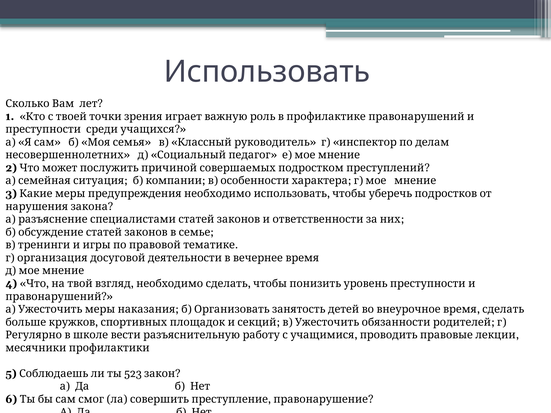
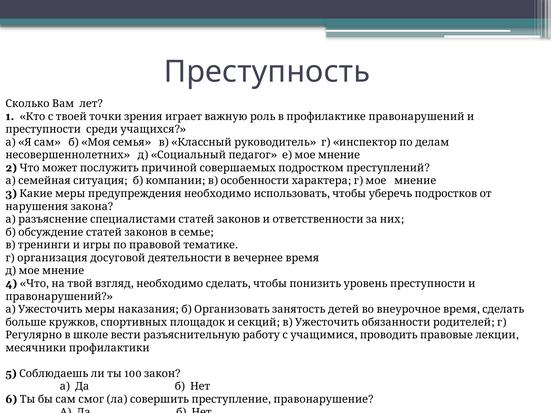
Использовать at (267, 72): Использовать -> Преступность
523: 523 -> 100
